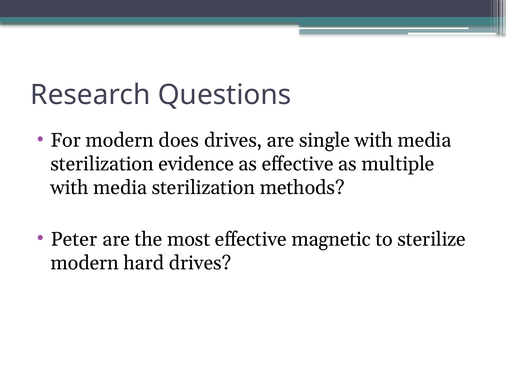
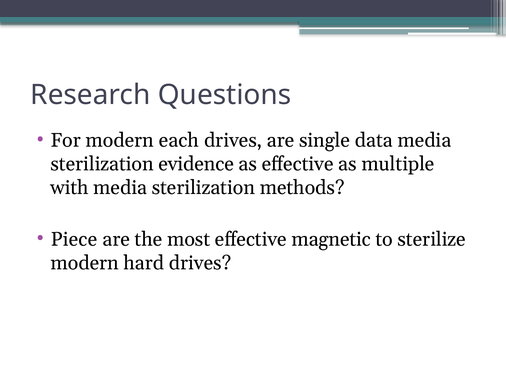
does: does -> each
single with: with -> data
Peter: Peter -> Piece
